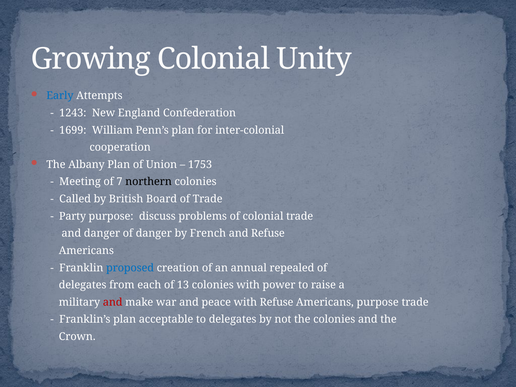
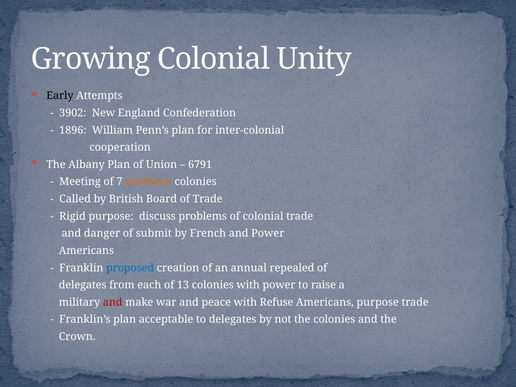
Early colour: blue -> black
1243: 1243 -> 3902
1699: 1699 -> 1896
1753: 1753 -> 6791
northern colour: black -> orange
Party: Party -> Rigid
of danger: danger -> submit
and Refuse: Refuse -> Power
